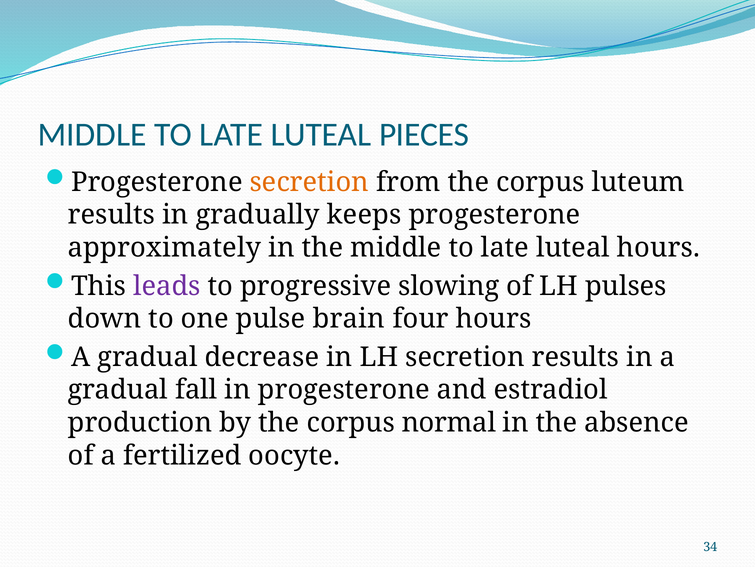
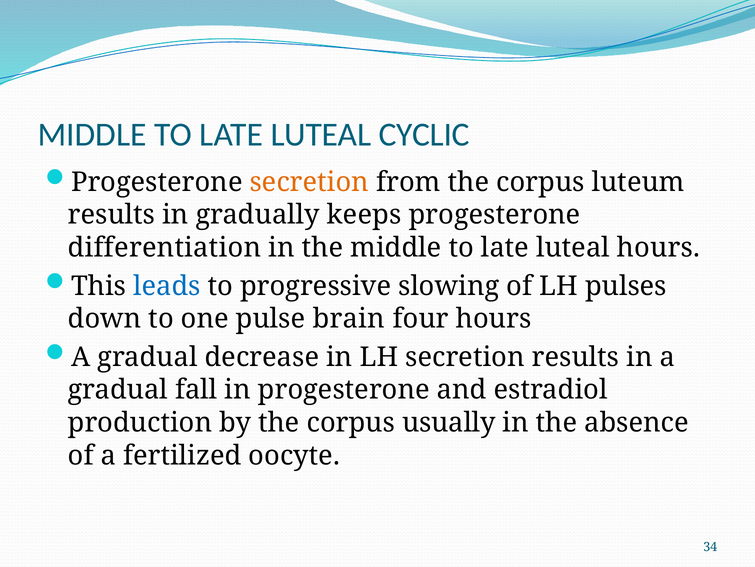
PIECES: PIECES -> CYCLIC
approximately: approximately -> differentiation
leads colour: purple -> blue
normal: normal -> usually
